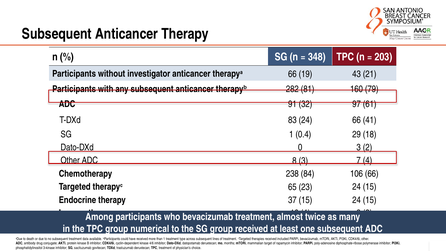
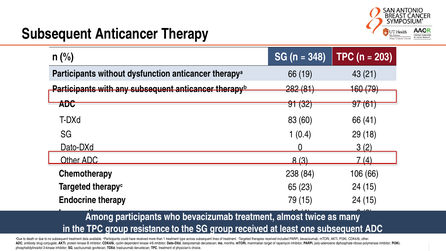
investigator: investigator -> dysfunction
83 24: 24 -> 60
therapy 37: 37 -> 79
numerical: numerical -> resistance
